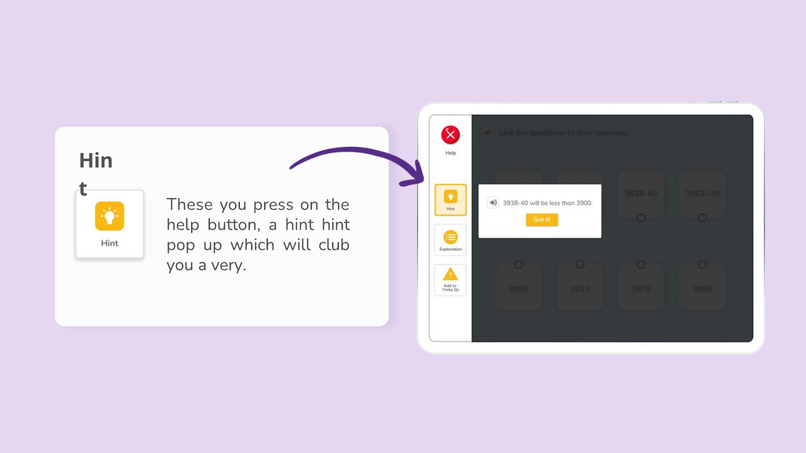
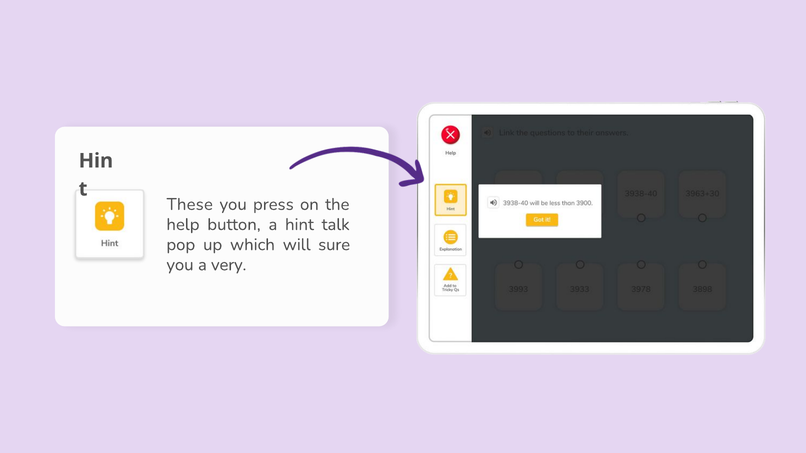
hint hint: hint -> talk
club: club -> sure
